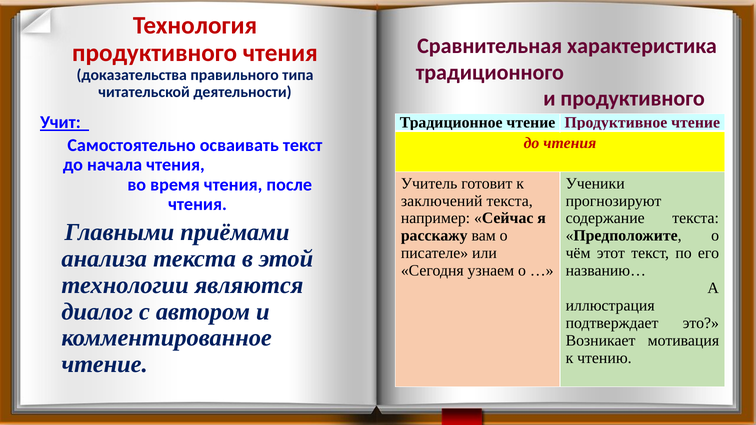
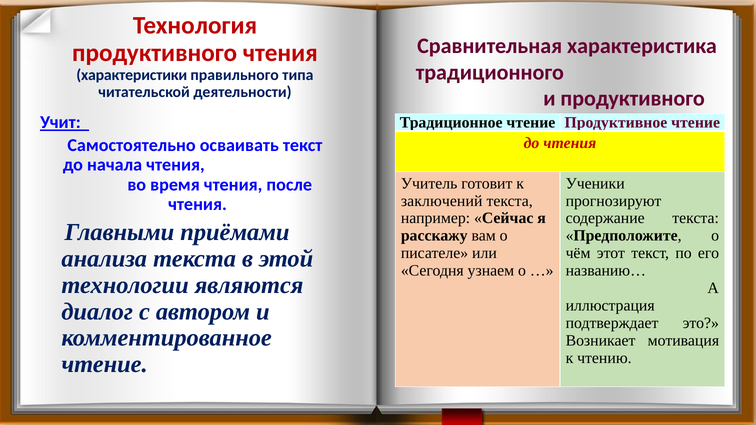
доказательства: доказательства -> характеристики
